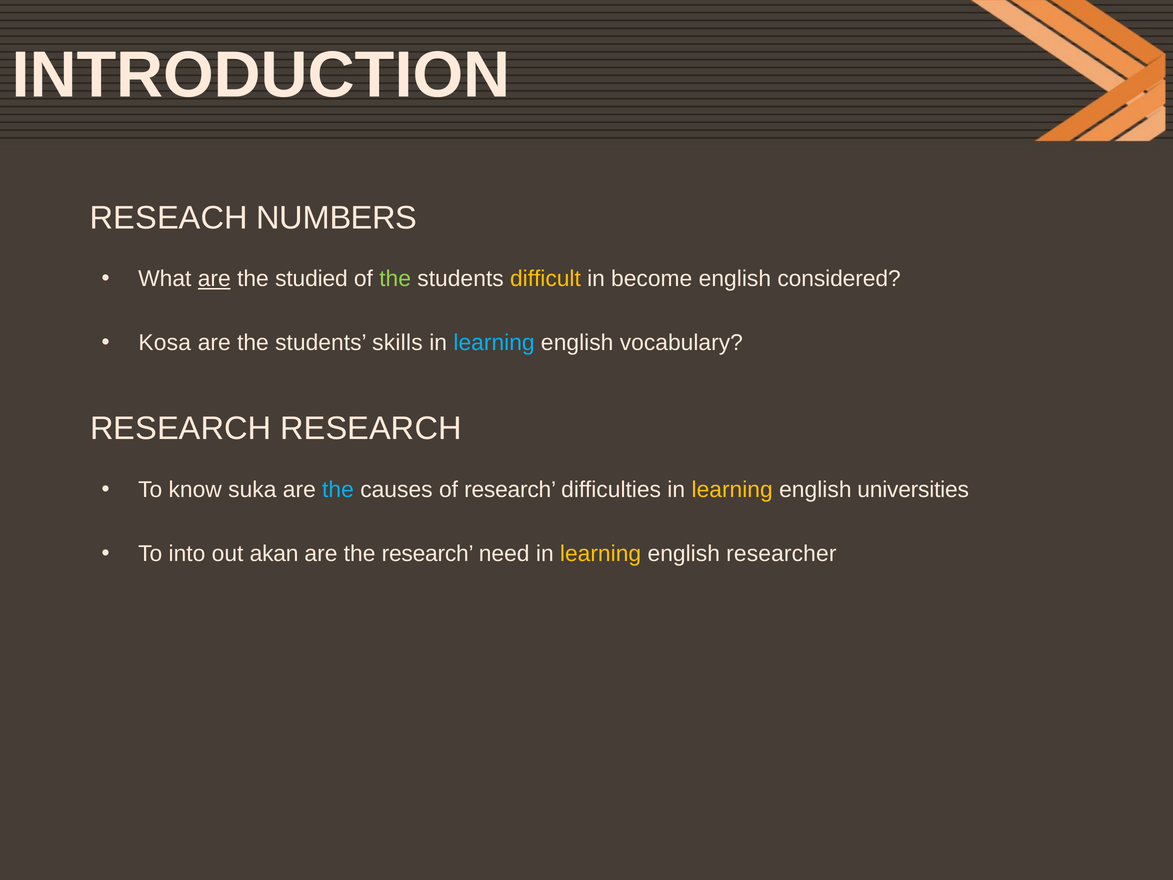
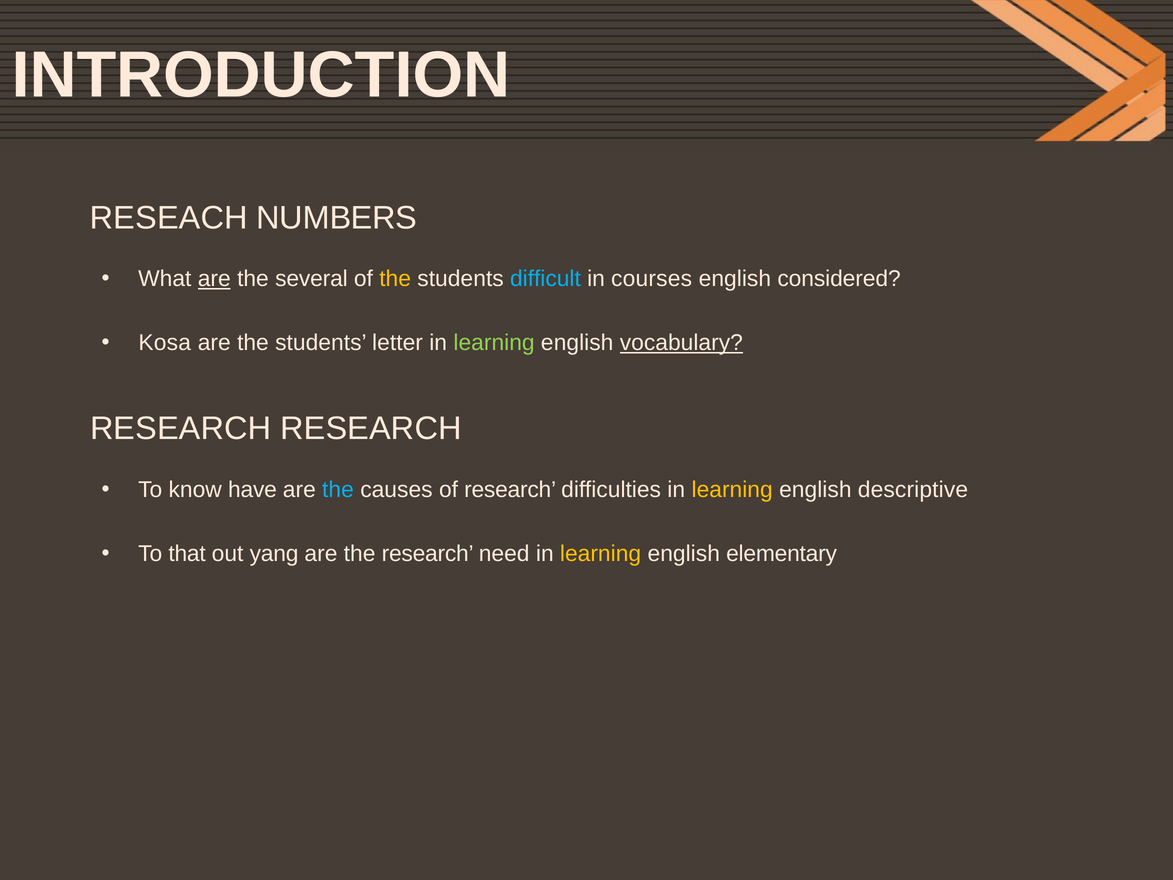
studied: studied -> several
the at (395, 279) colour: light green -> yellow
difficult colour: yellow -> light blue
become: become -> courses
skills: skills -> letter
learning at (494, 343) colour: light blue -> light green
vocabulary underline: none -> present
suka: suka -> have
universities: universities -> descriptive
into: into -> that
akan: akan -> yang
researcher: researcher -> elementary
